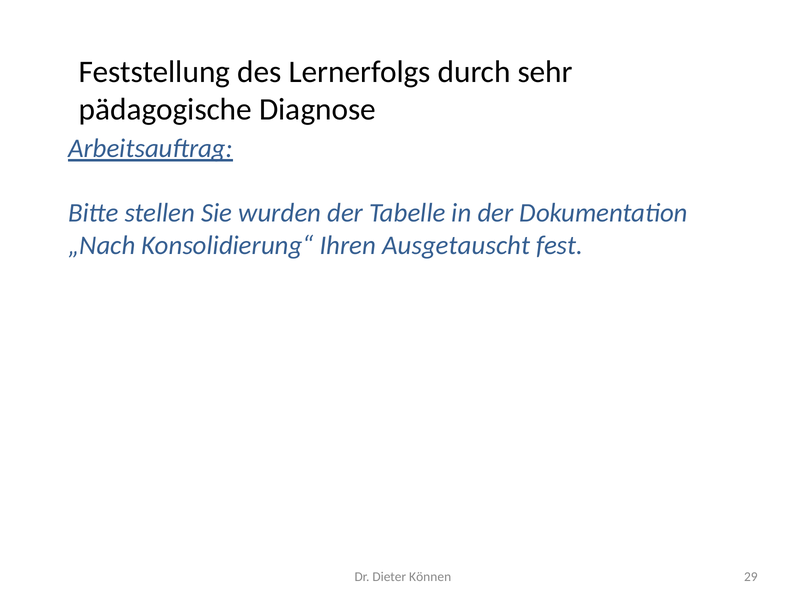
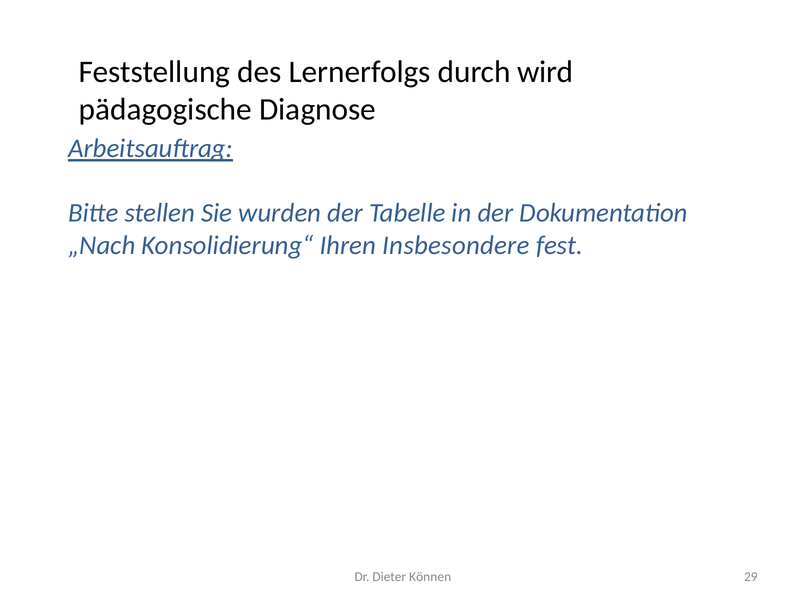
sehr: sehr -> wird
Ausgetauscht: Ausgetauscht -> Insbesondere
